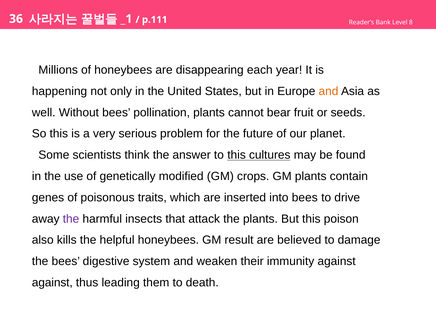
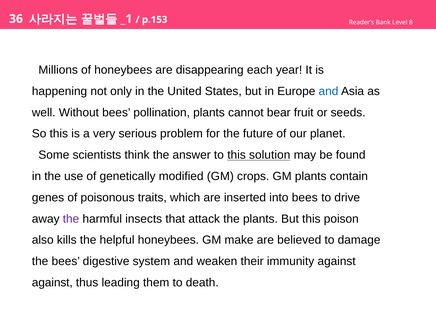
p.111: p.111 -> p.153
and at (329, 91) colour: orange -> blue
cultures: cultures -> solution
result: result -> make
